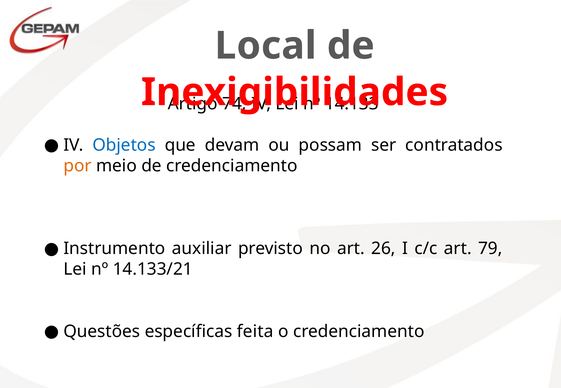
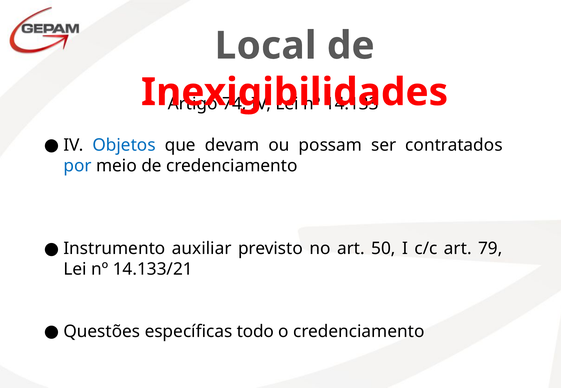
por colour: orange -> blue
26: 26 -> 50
feita: feita -> todo
